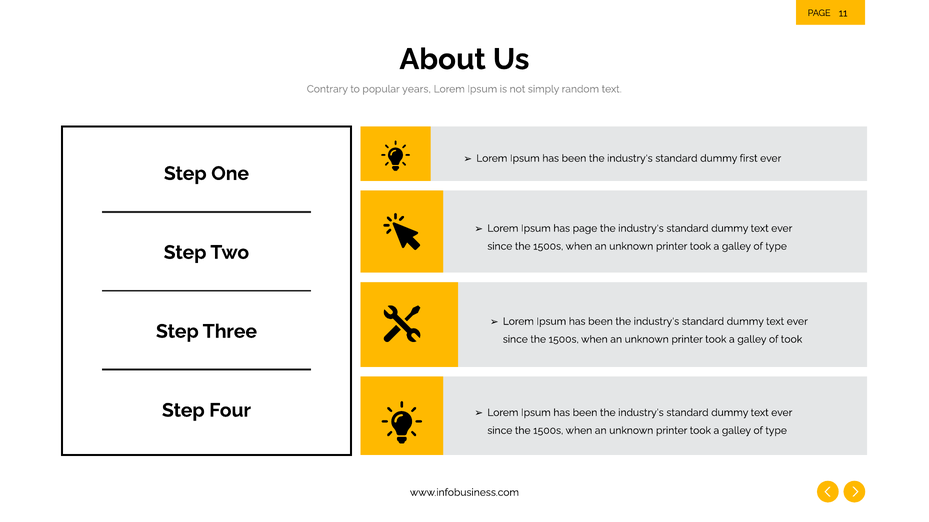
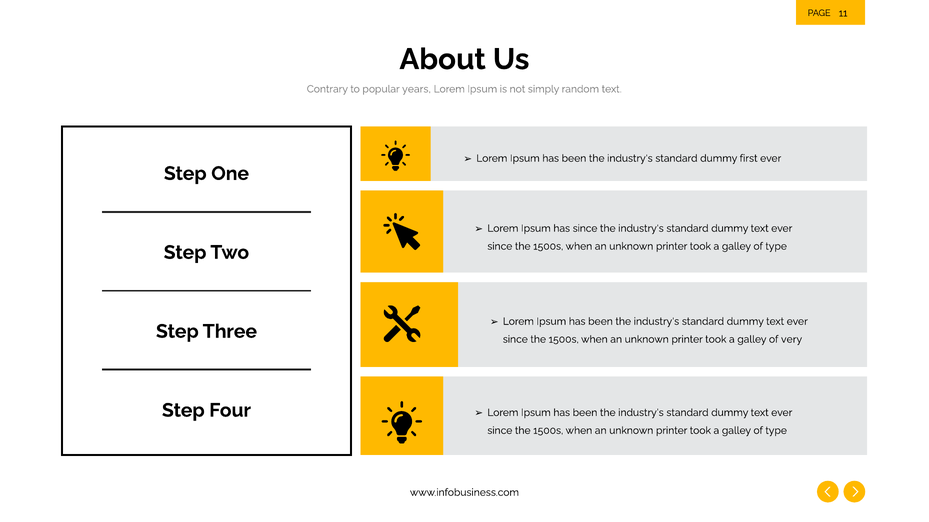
has page: page -> since
of took: took -> very
